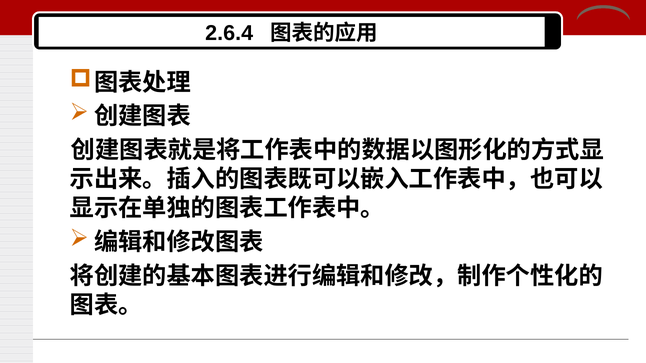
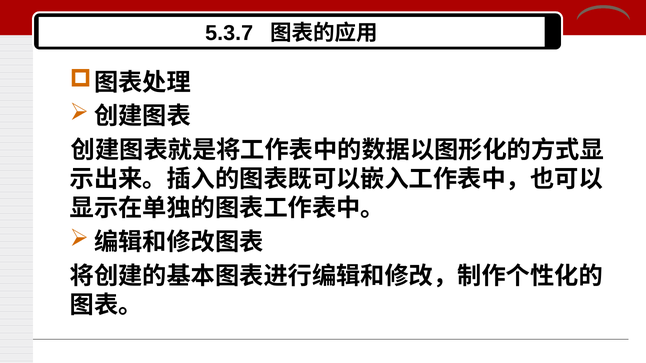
2.6.4: 2.6.4 -> 5.3.7
